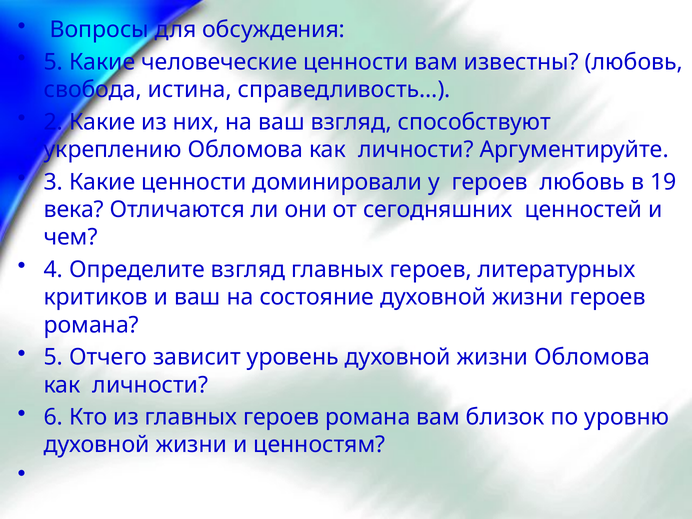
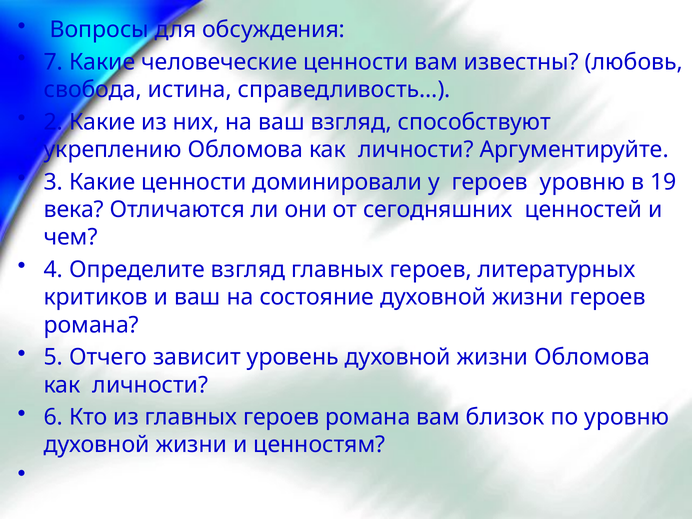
5 at (53, 62): 5 -> 7
героев любовь: любовь -> уровню
